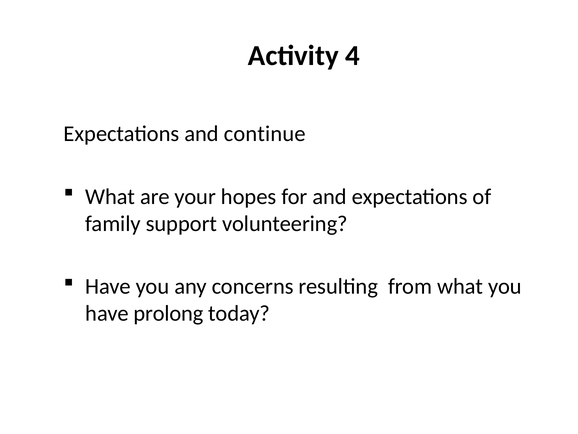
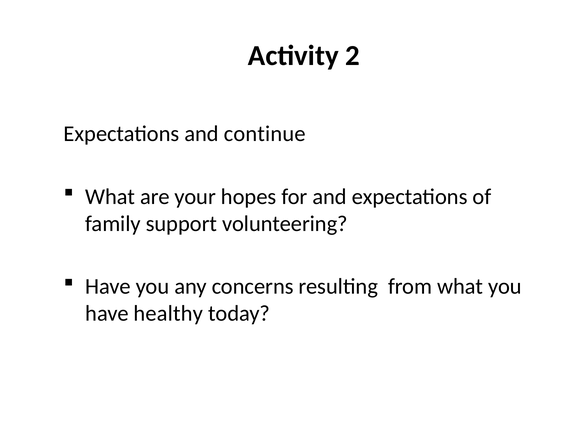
4: 4 -> 2
prolong: prolong -> healthy
